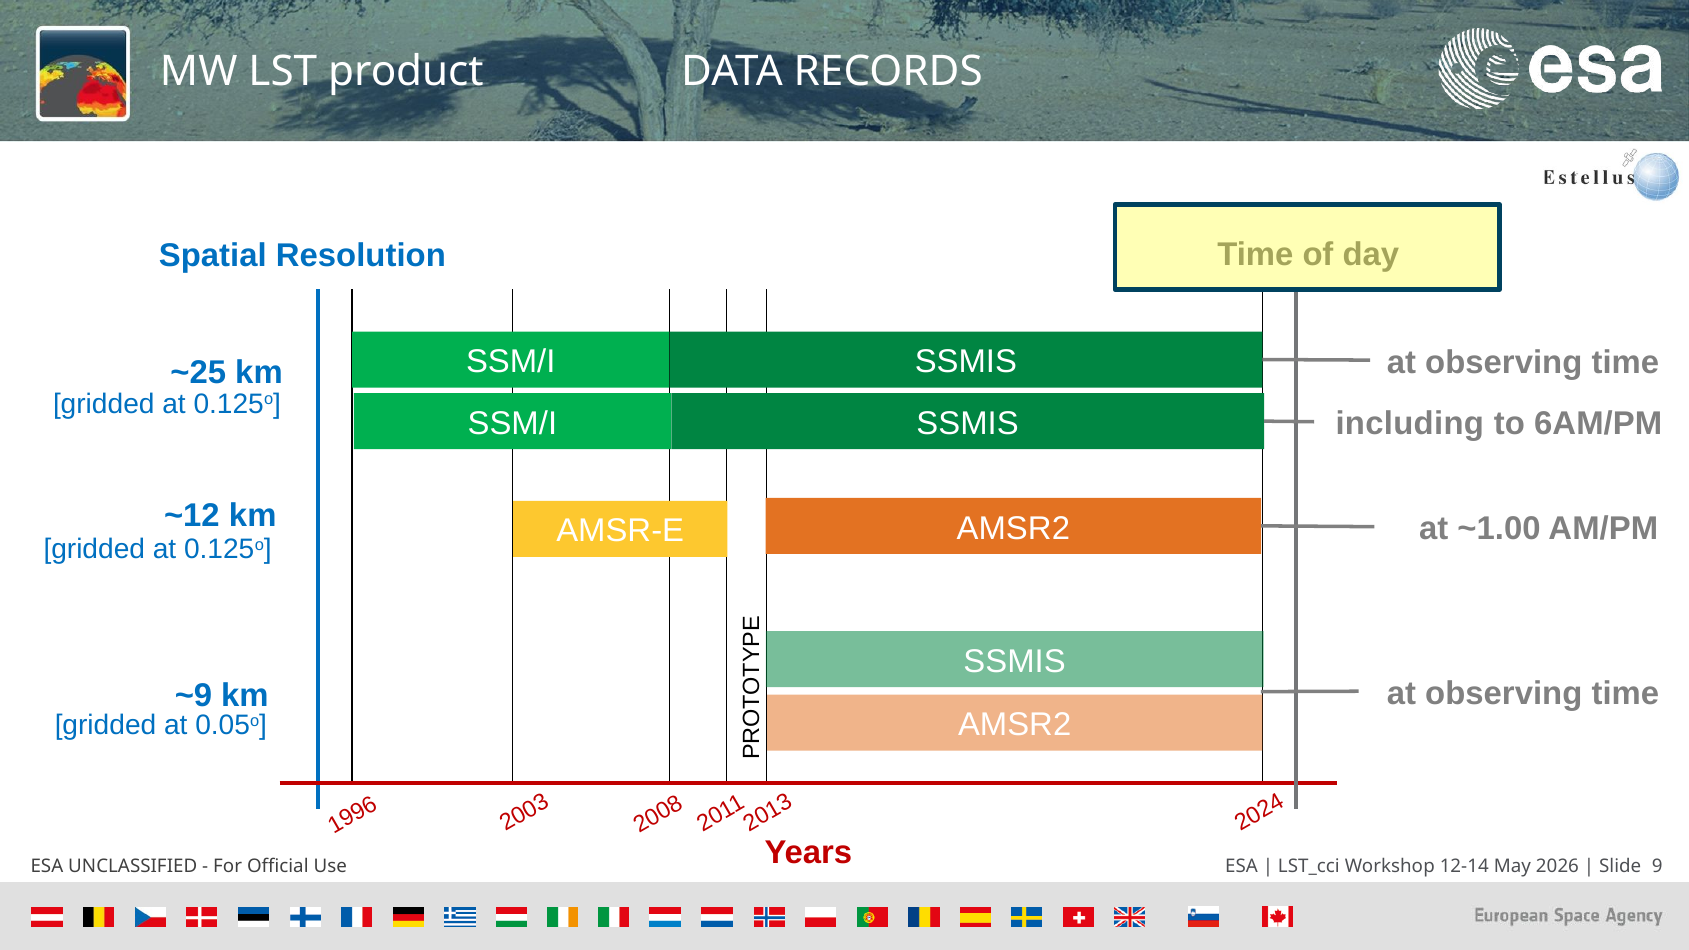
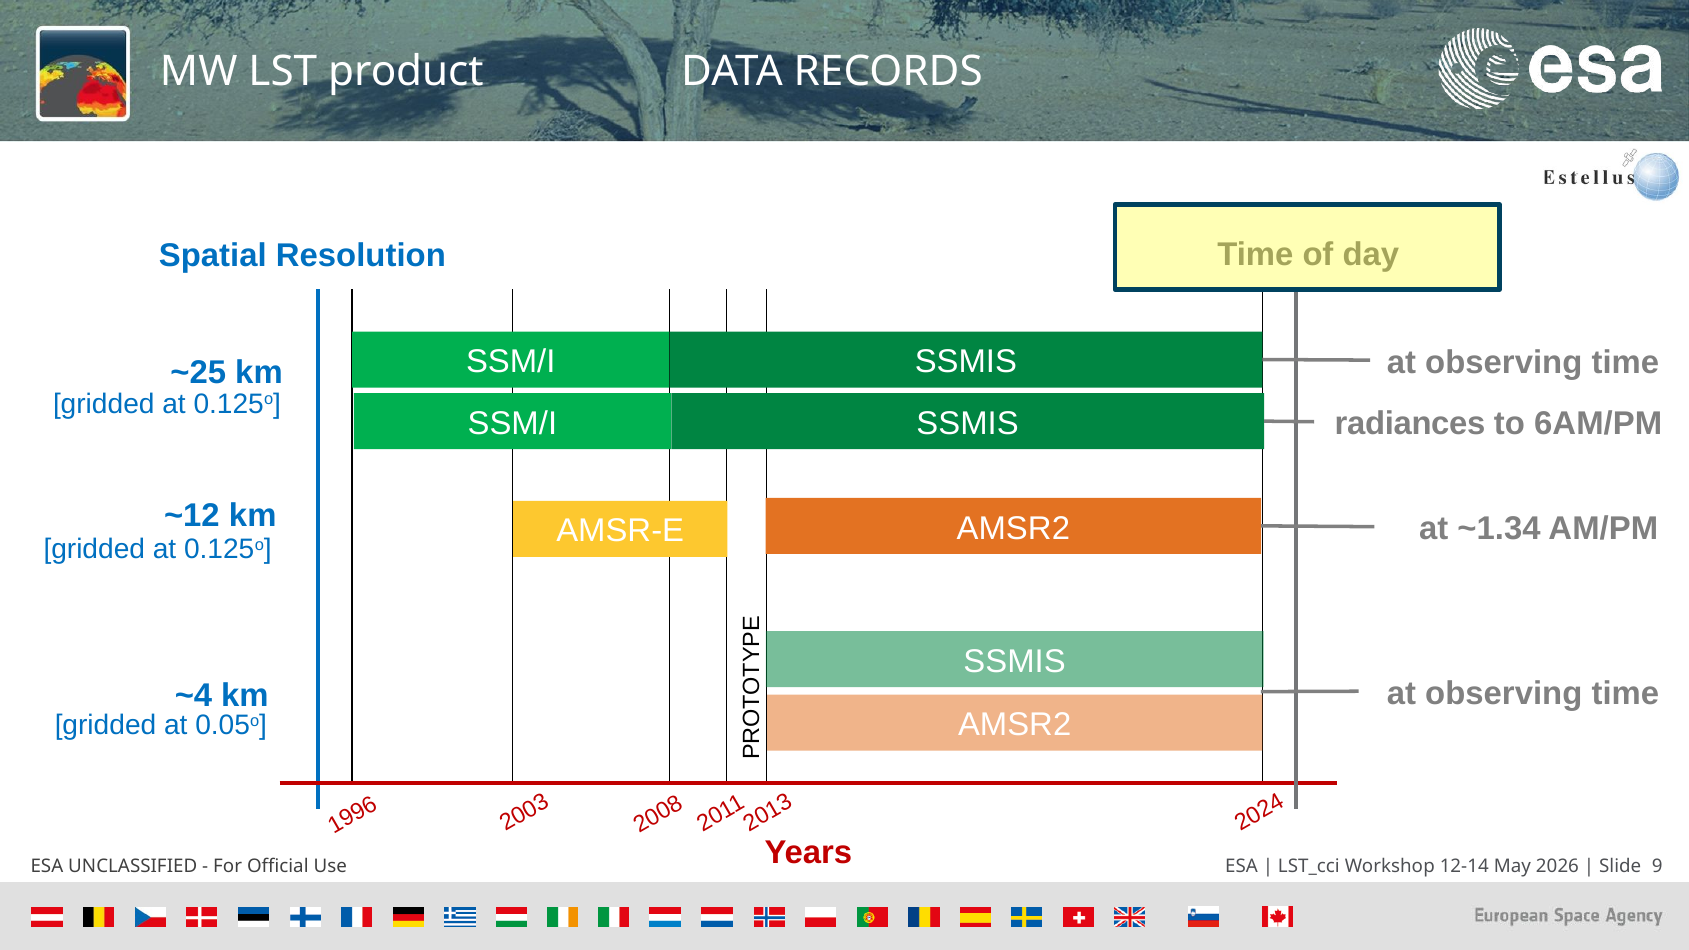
including: including -> radiances
~1.00: ~1.00 -> ~1.34
~9: ~9 -> ~4
